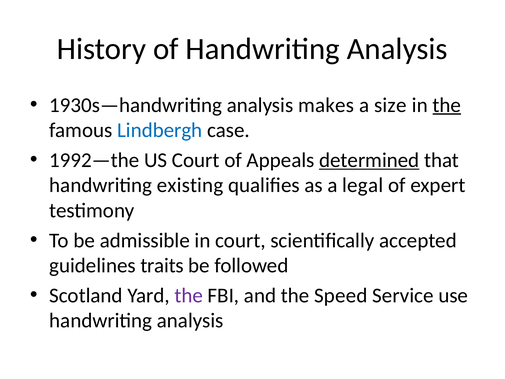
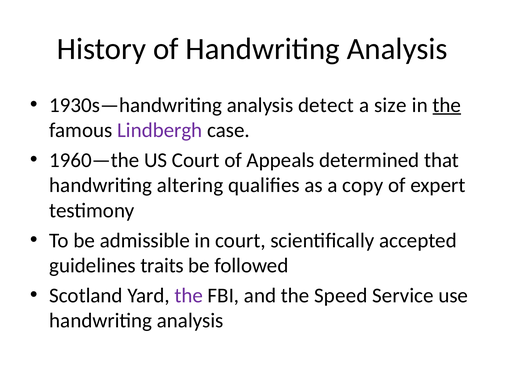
makes: makes -> detect
Lindbergh colour: blue -> purple
1992—the: 1992—the -> 1960—the
determined underline: present -> none
existing: existing -> altering
legal: legal -> copy
